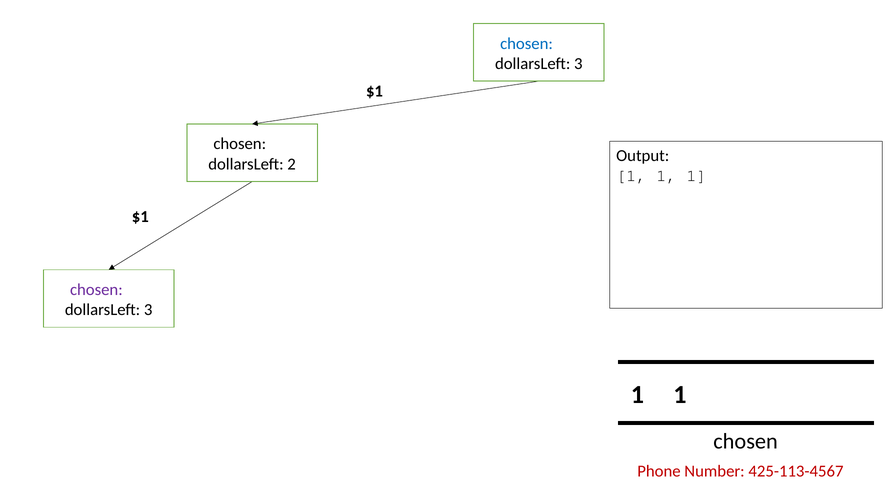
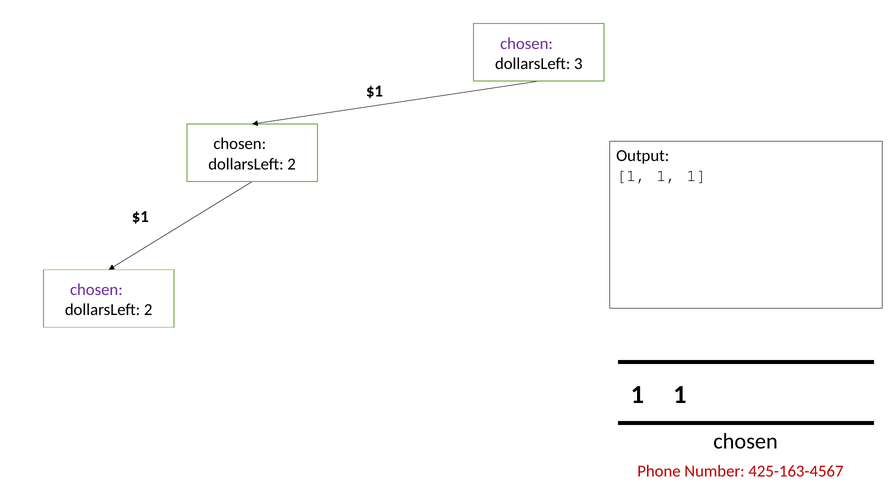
chosen at (527, 44) colour: blue -> purple
3 at (148, 310): 3 -> 2
425-113-4567: 425-113-4567 -> 425-163-4567
